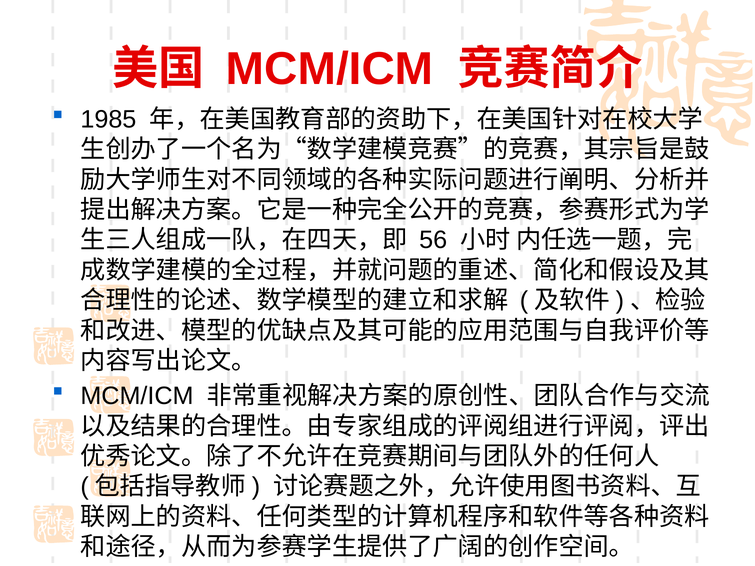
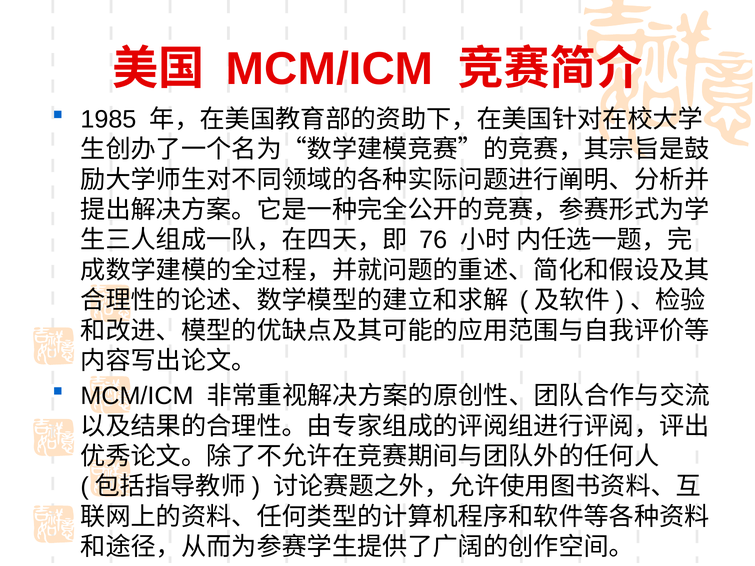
56: 56 -> 76
